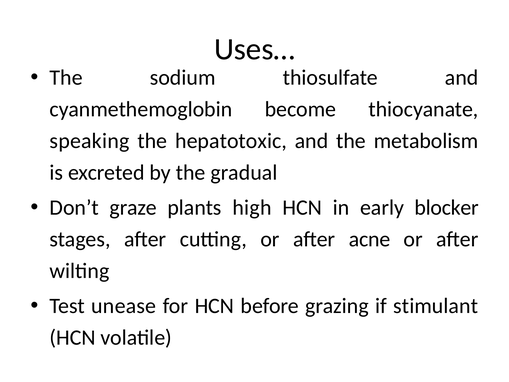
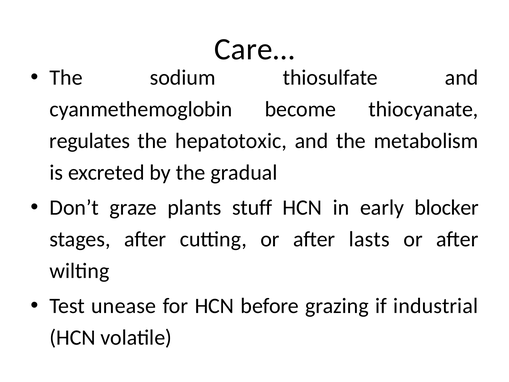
Uses…: Uses… -> Care…
speaking: speaking -> regulates
high: high -> stuff
acne: acne -> lasts
stimulant: stimulant -> industrial
